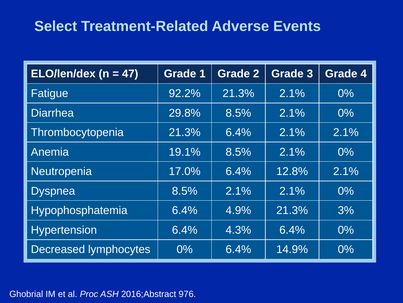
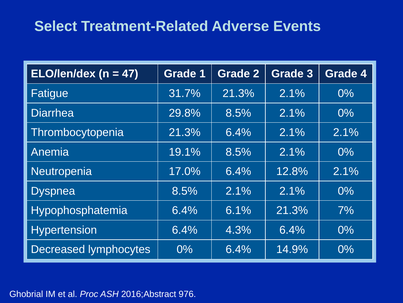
92.2%: 92.2% -> 31.7%
4.9%: 4.9% -> 6.1%
3%: 3% -> 7%
